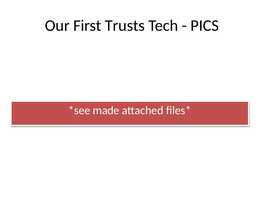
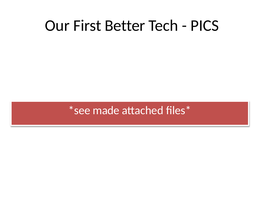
Trusts: Trusts -> Better
